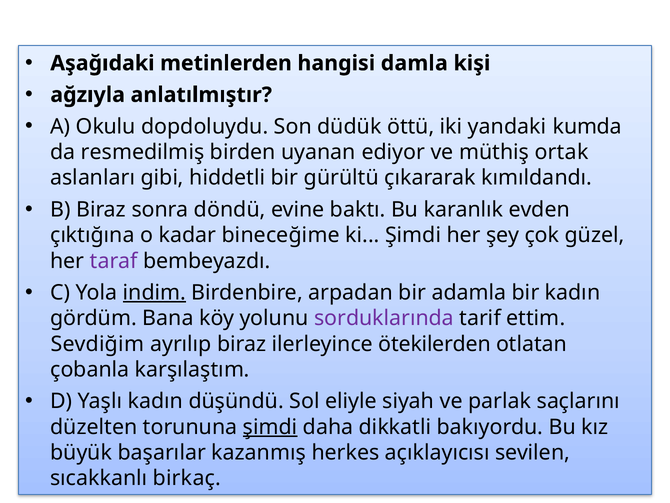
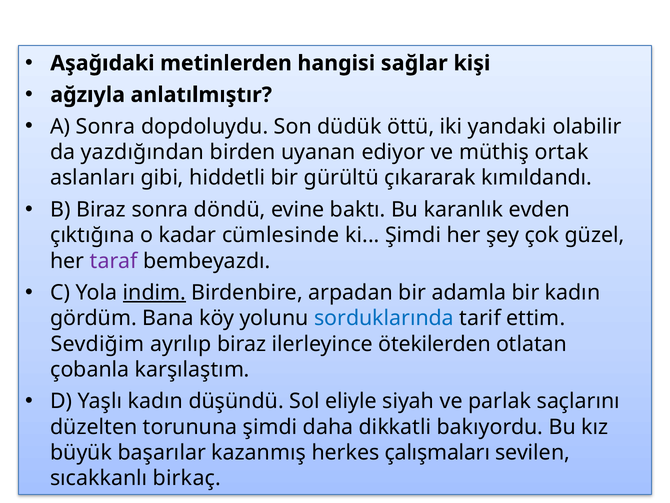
damla: damla -> sağlar
A Okulu: Okulu -> Sonra
kumda: kumda -> olabilir
resmedilmiş: resmedilmiş -> yazdığından
bineceğime: bineceğime -> cümlesinde
sorduklarında colour: purple -> blue
şimdi at (270, 427) underline: present -> none
açıklayıcısı: açıklayıcısı -> çalışmaları
